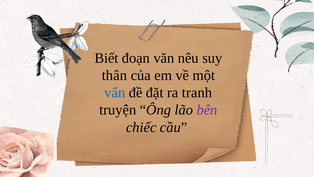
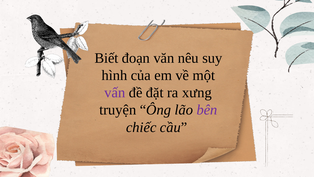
thân: thân -> hình
vấn colour: blue -> purple
tranh: tranh -> xưng
